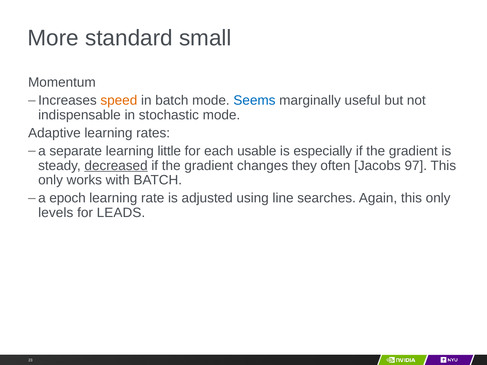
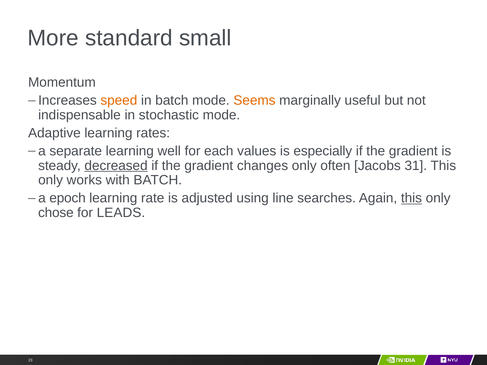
Seems colour: blue -> orange
little: little -> well
usable: usable -> values
changes they: they -> only
97: 97 -> 31
this at (411, 198) underline: none -> present
levels: levels -> chose
